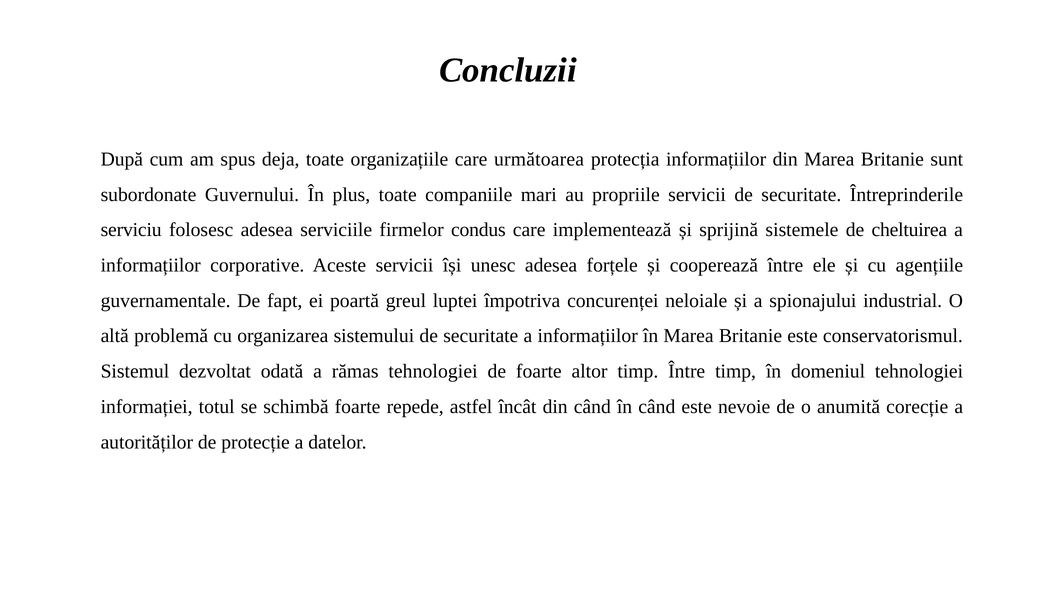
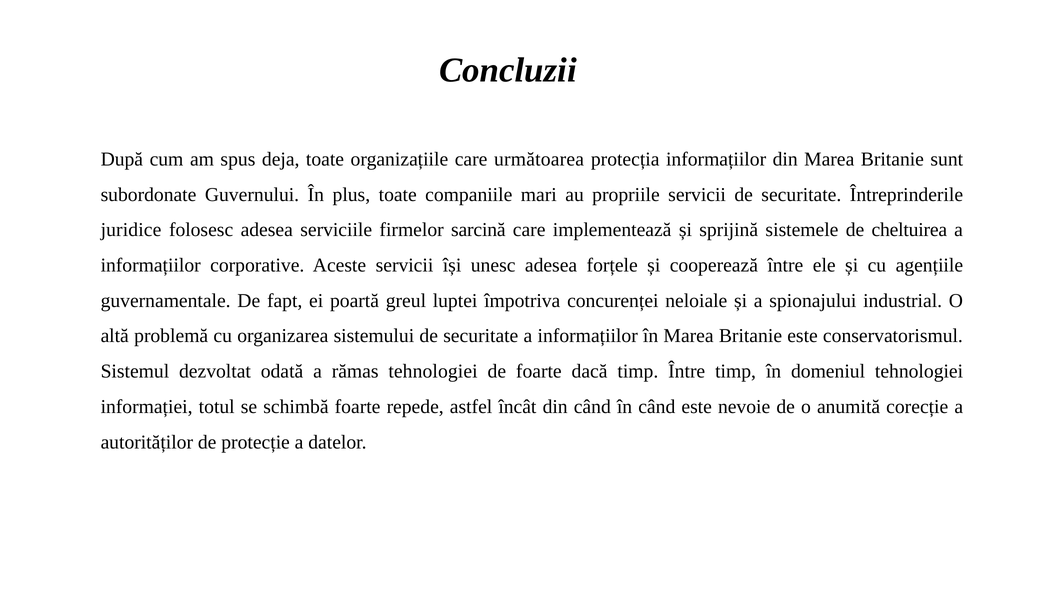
serviciu: serviciu -> juridice
condus: condus -> sarcină
altor: altor -> dacă
